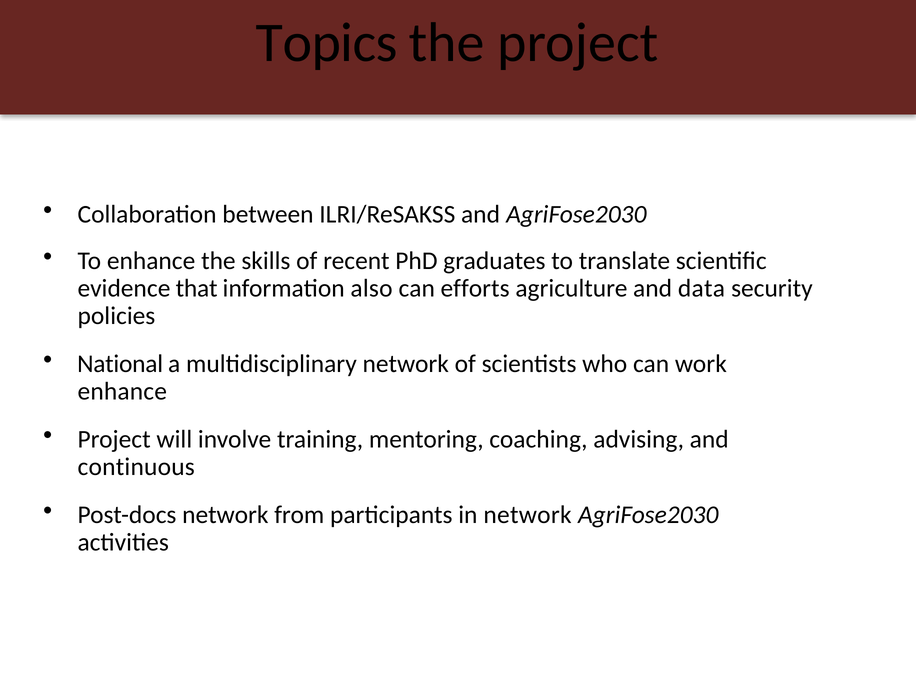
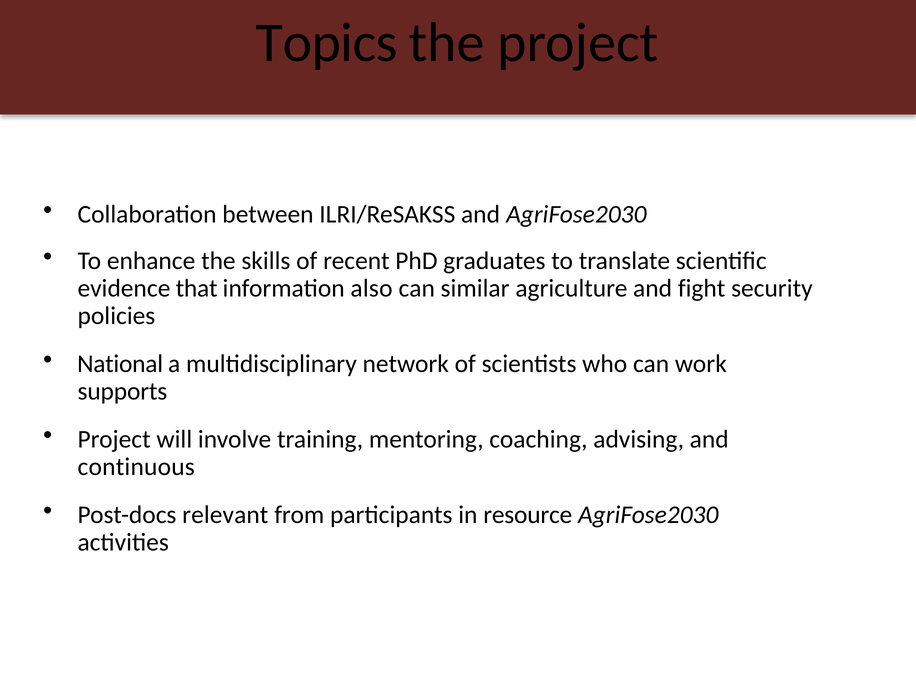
efforts: efforts -> similar
data: data -> fight
enhance at (122, 391): enhance -> supports
Post-docs network: network -> relevant
in network: network -> resource
